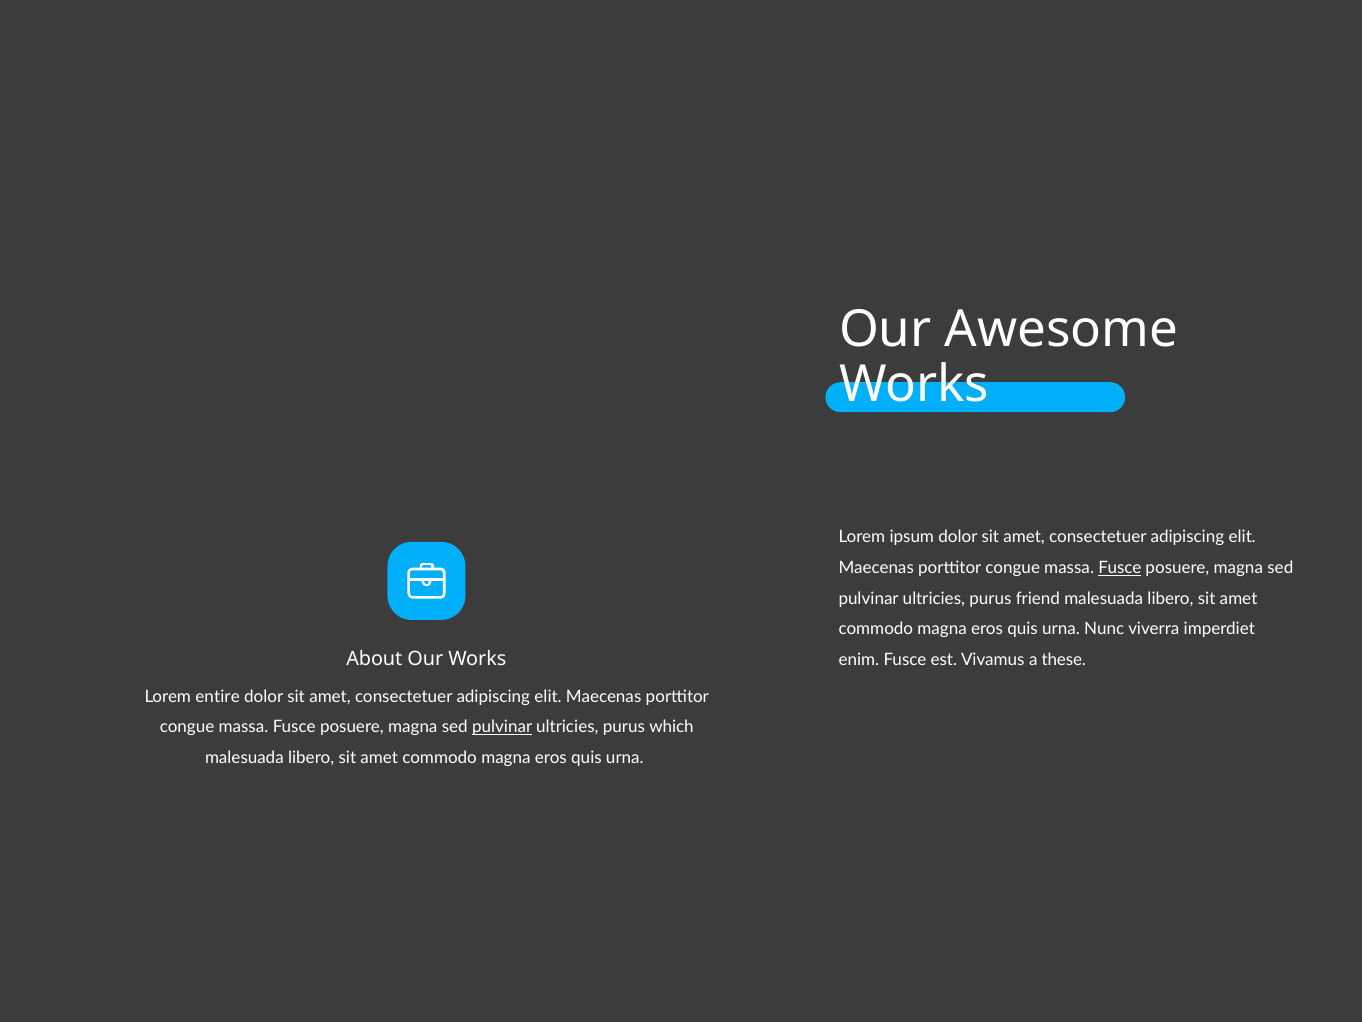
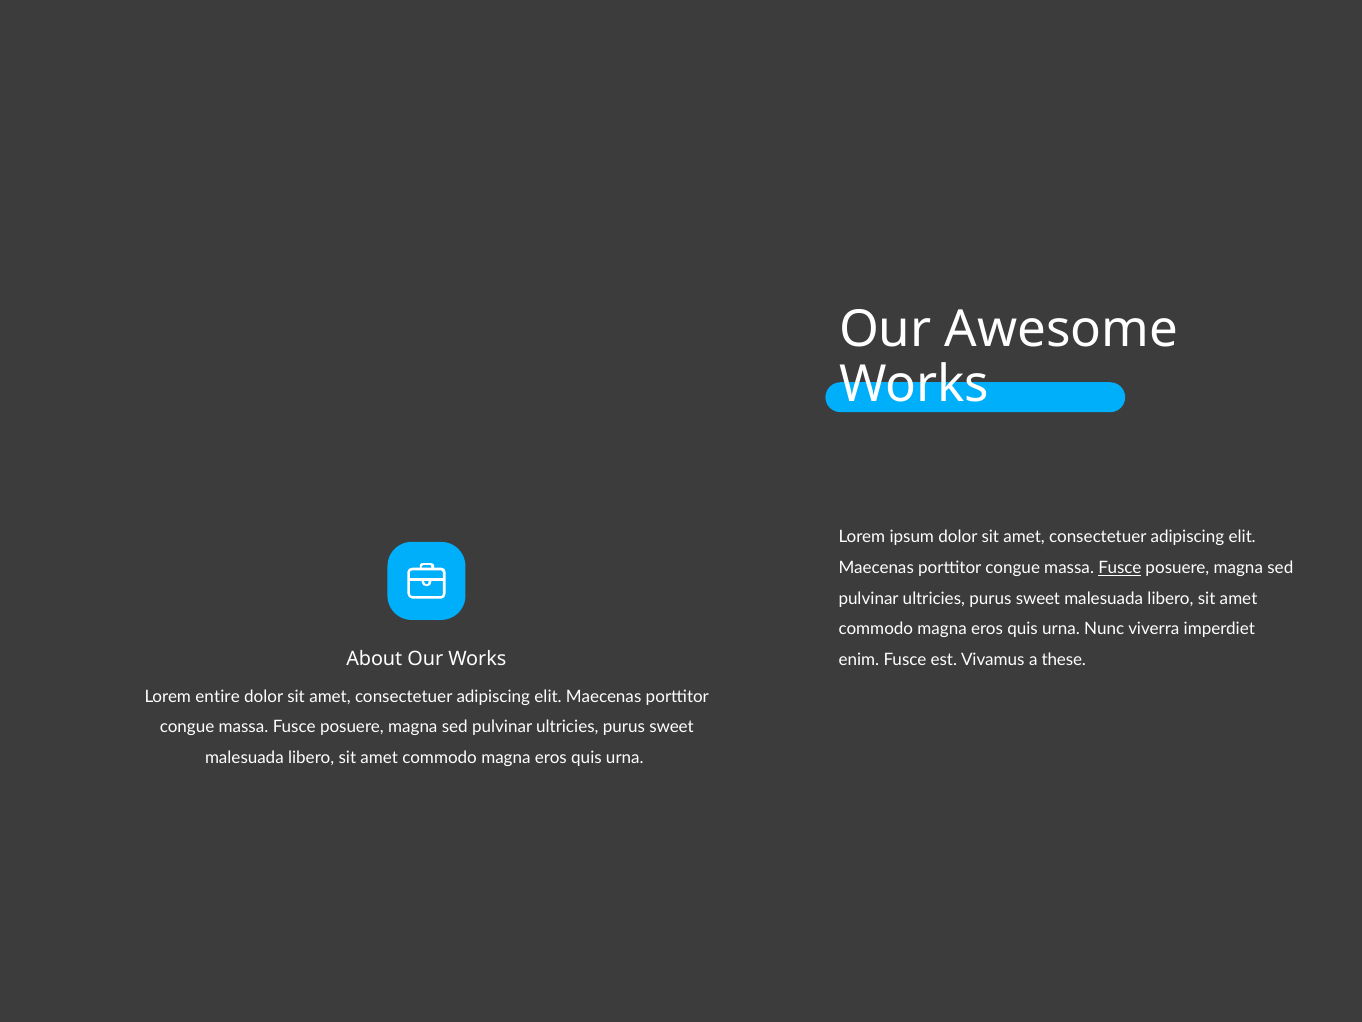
friend at (1038, 598): friend -> sweet
pulvinar at (502, 727) underline: present -> none
which at (671, 727): which -> sweet
